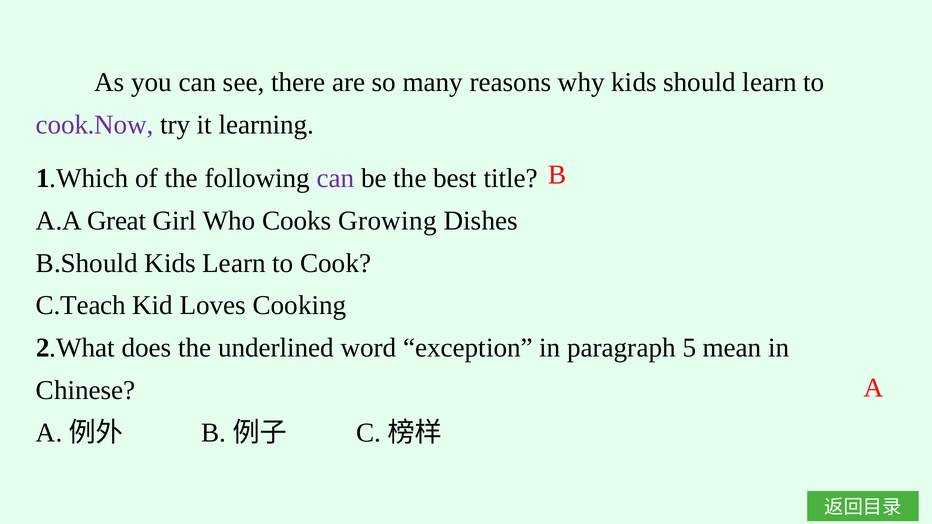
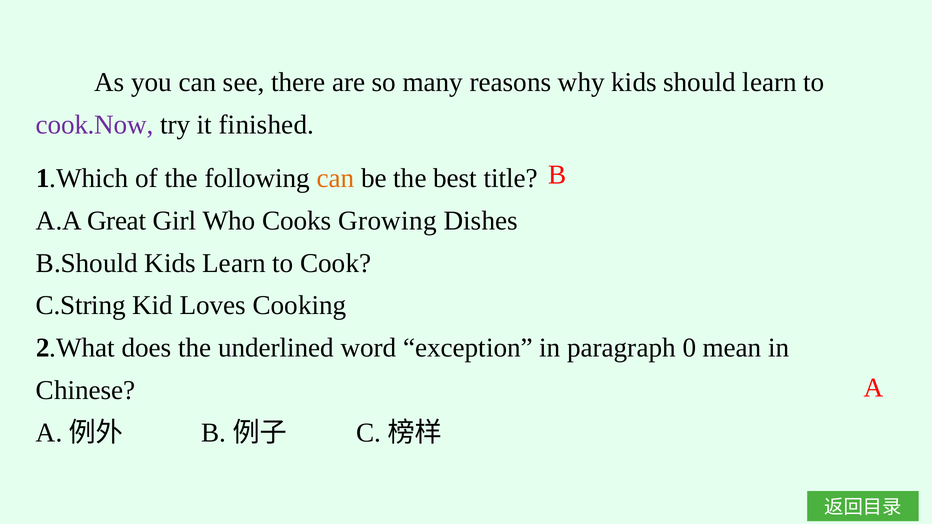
learning: learning -> finished
can at (336, 178) colour: purple -> orange
C.Teach: C.Teach -> C.String
5: 5 -> 0
